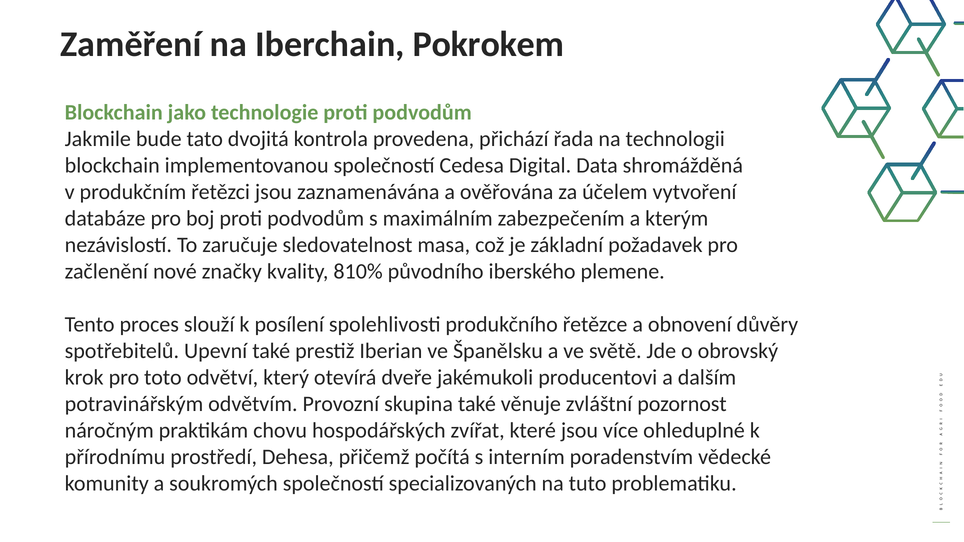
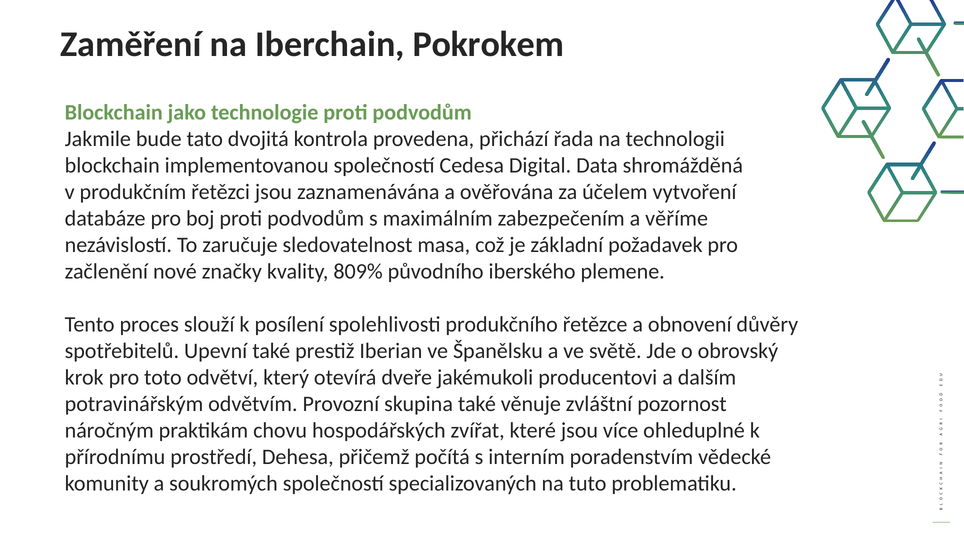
kterým: kterým -> věříme
810%: 810% -> 809%
